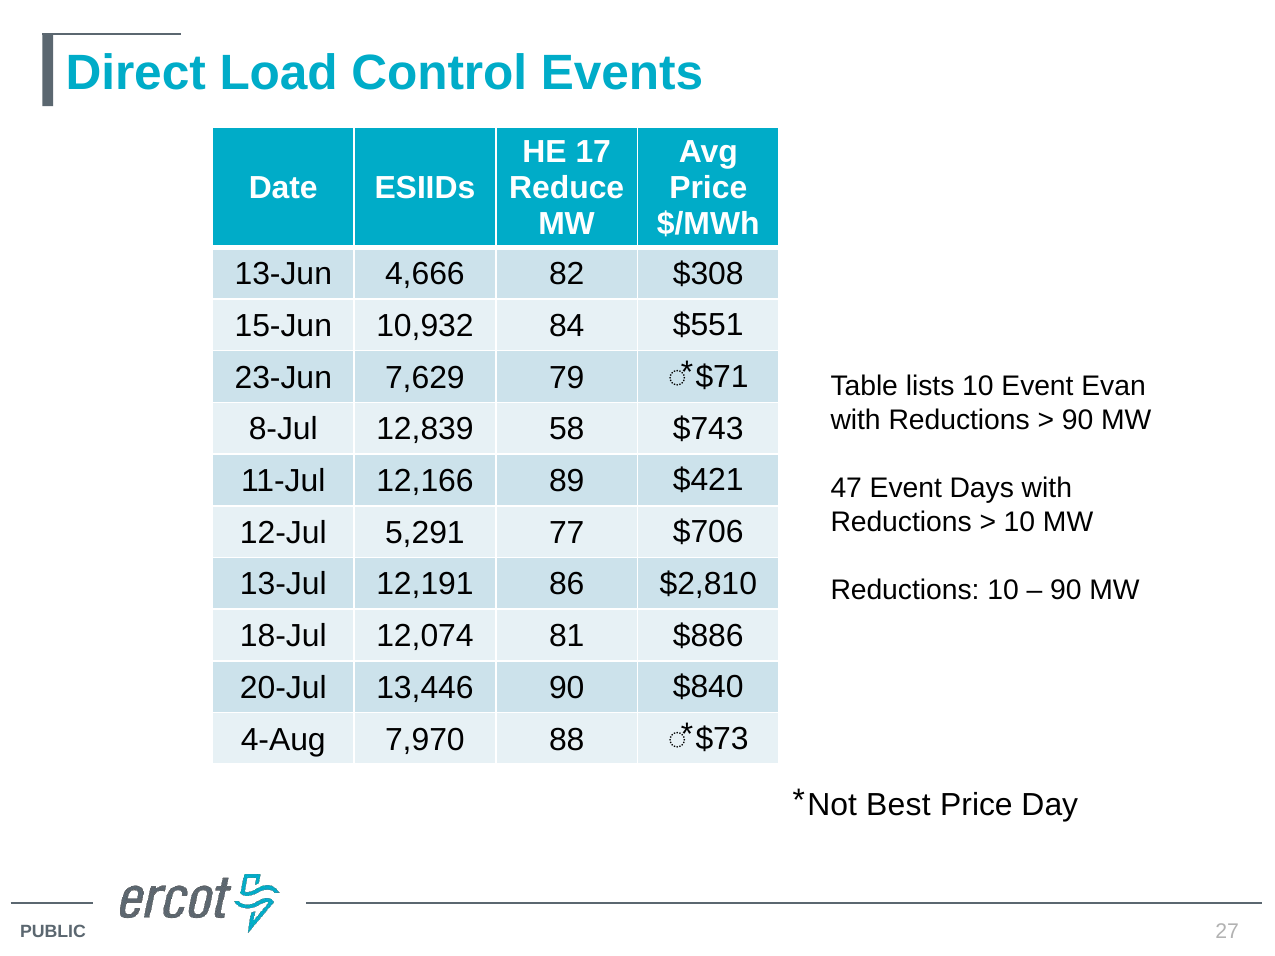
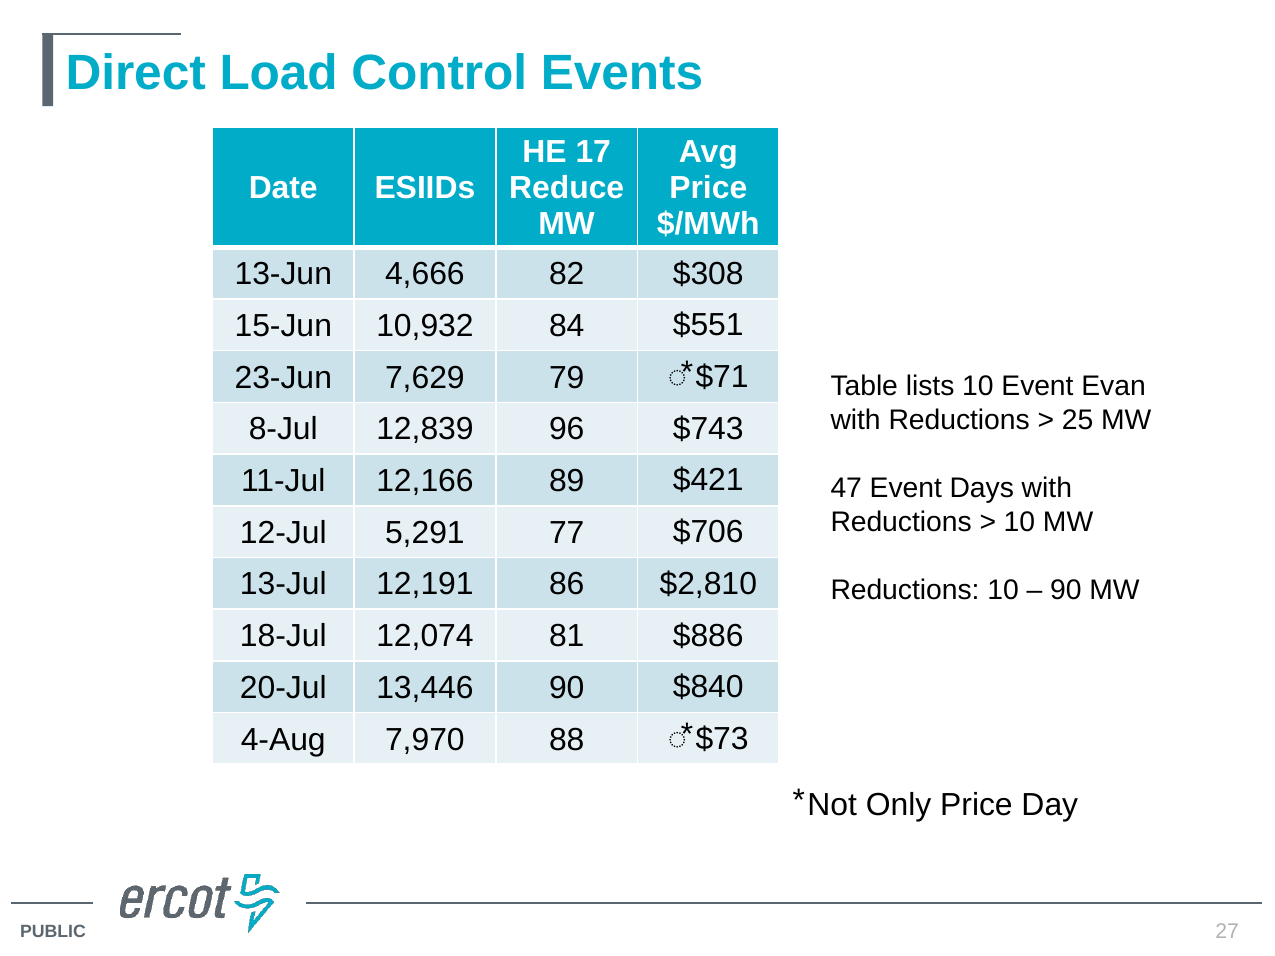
90 at (1078, 420): 90 -> 25
58: 58 -> 96
Best: Best -> Only
